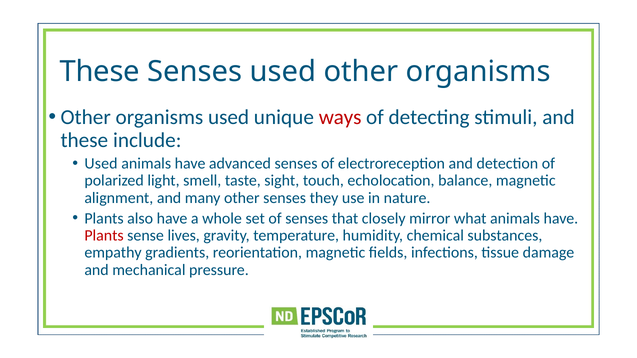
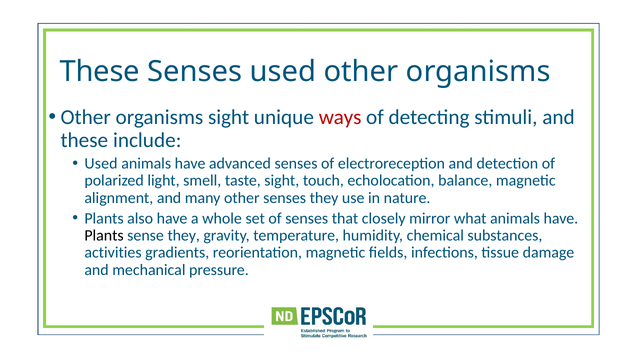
organisms used: used -> sight
Plants at (104, 236) colour: red -> black
sense lives: lives -> they
empathy: empathy -> activities
